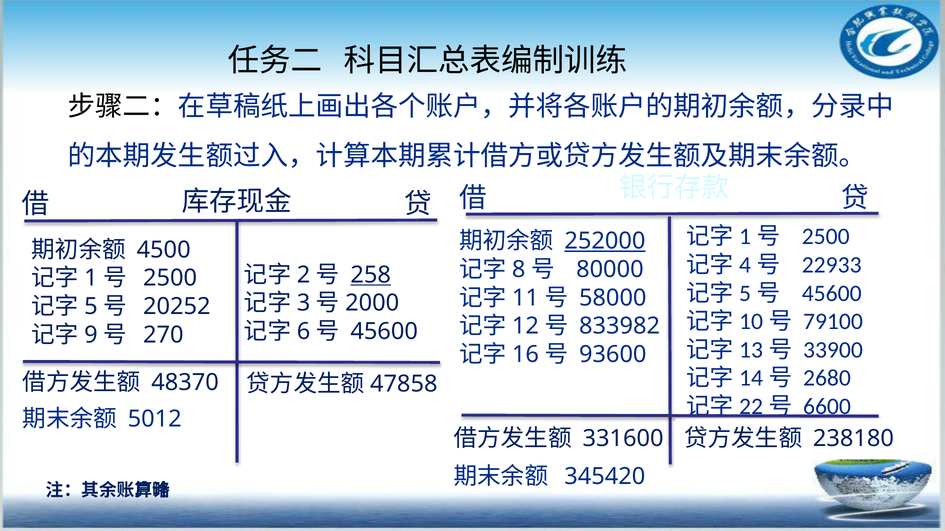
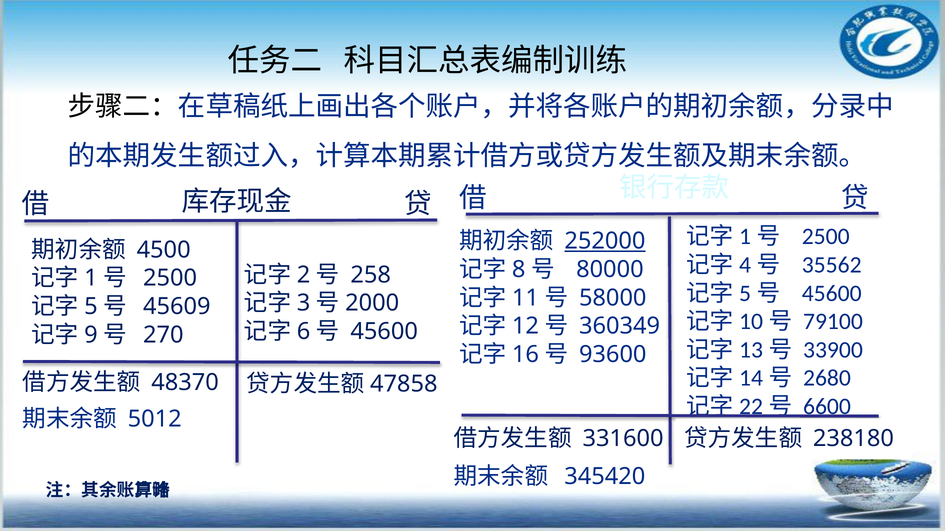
22933: 22933 -> 35562
258 underline: present -> none
20252: 20252 -> 45609
833982: 833982 -> 360349
